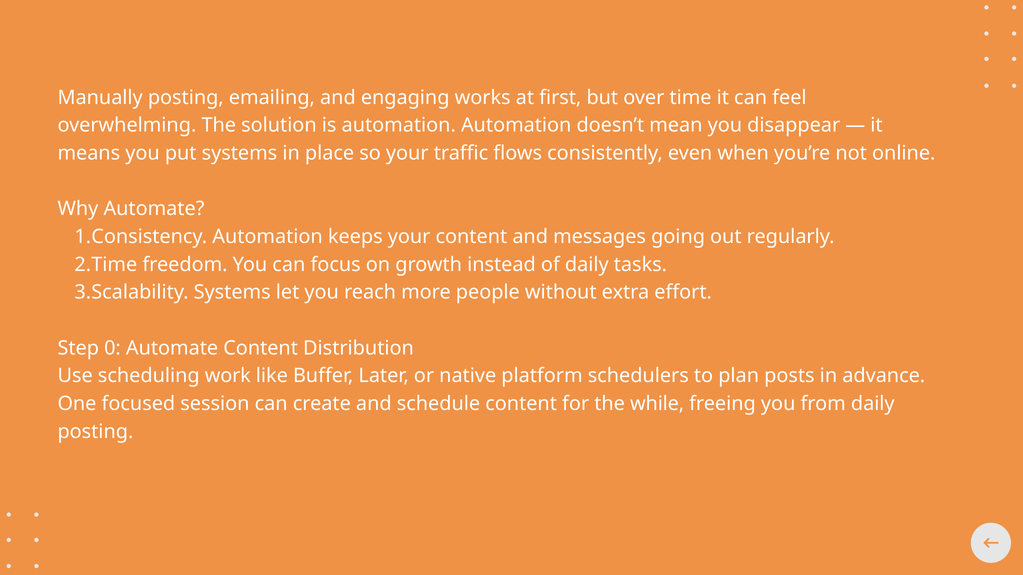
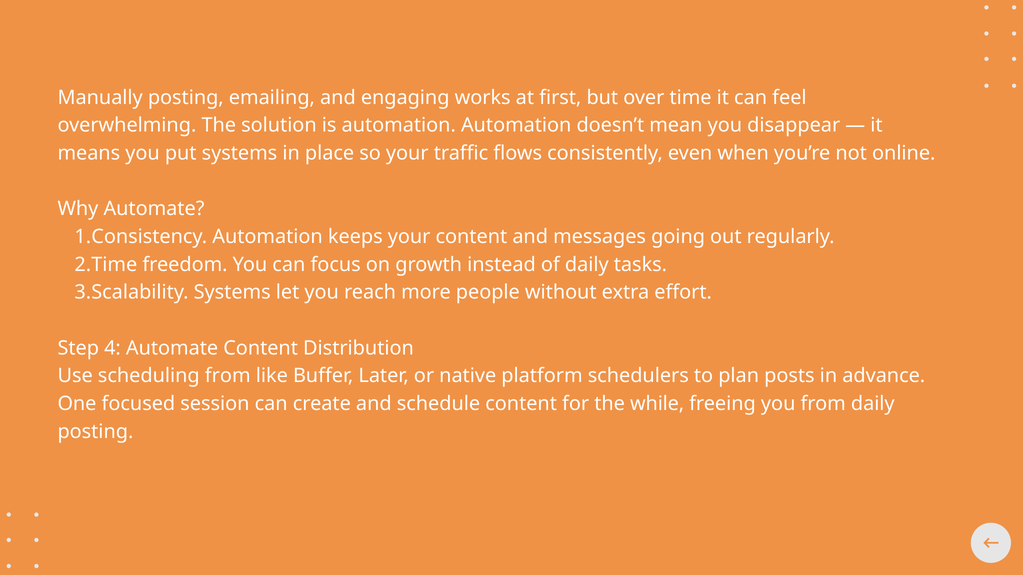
0: 0 -> 4
scheduling work: work -> from
